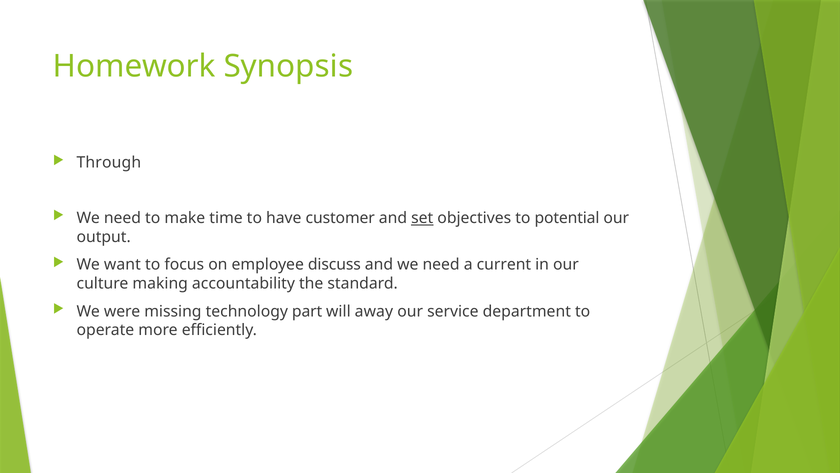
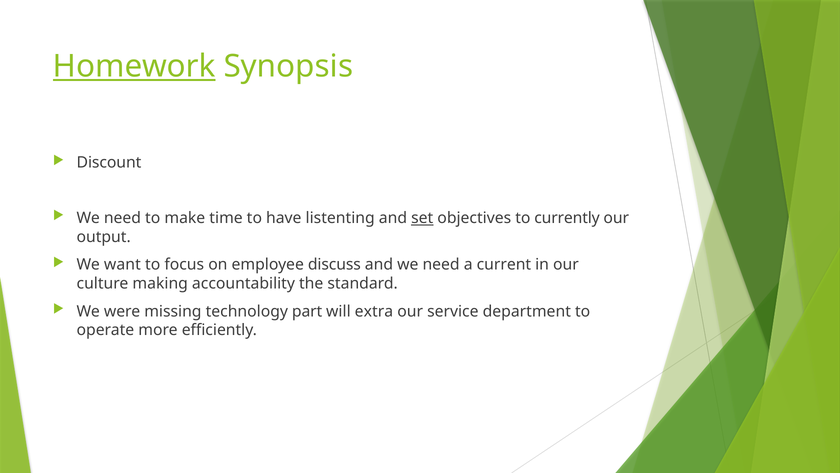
Homework underline: none -> present
Through: Through -> Discount
customer: customer -> listenting
potential: potential -> currently
away: away -> extra
